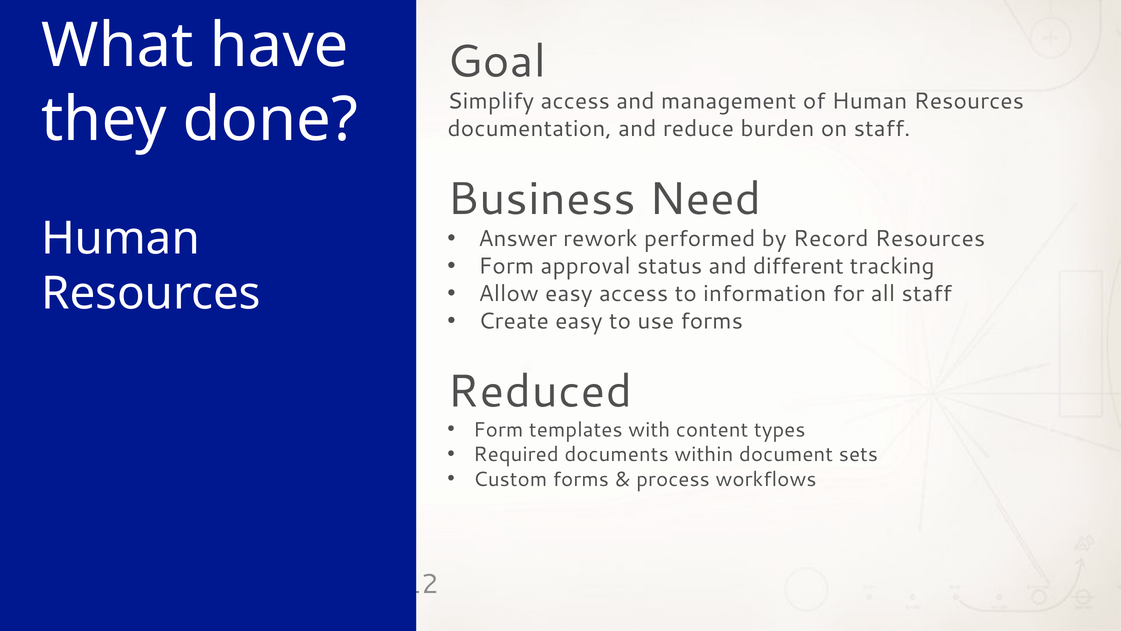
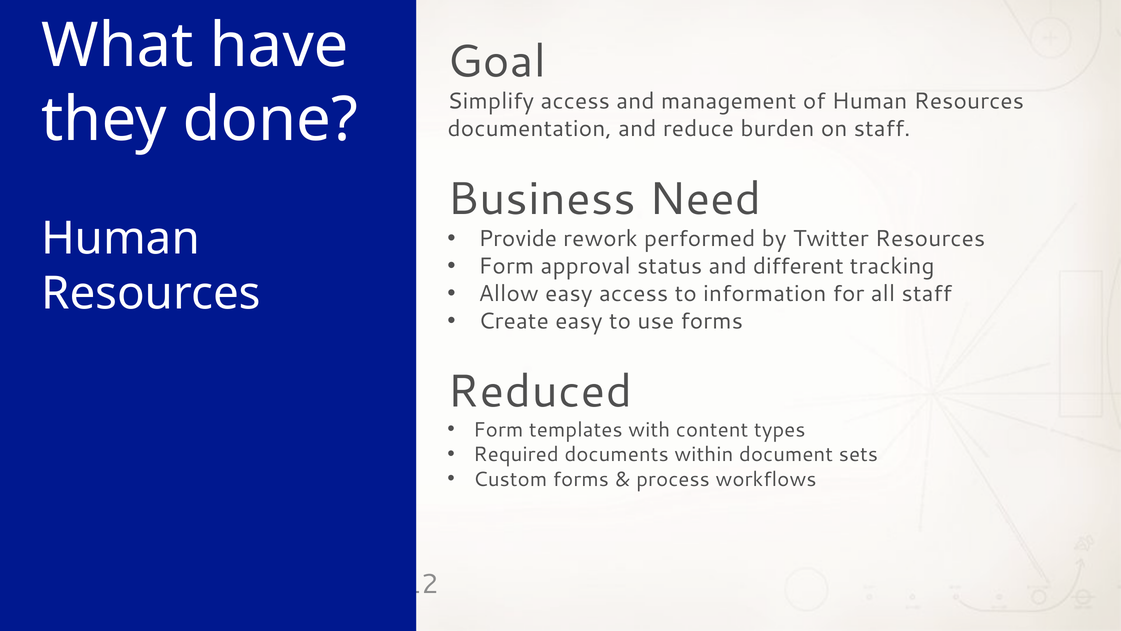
Answer: Answer -> Provide
Record: Record -> Twitter
